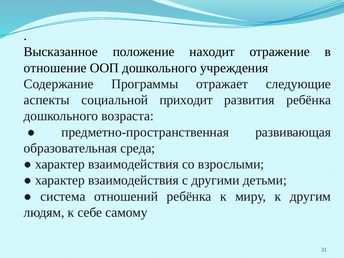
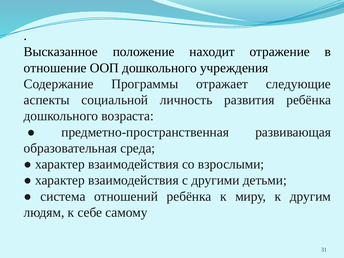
приходит: приходит -> личность
